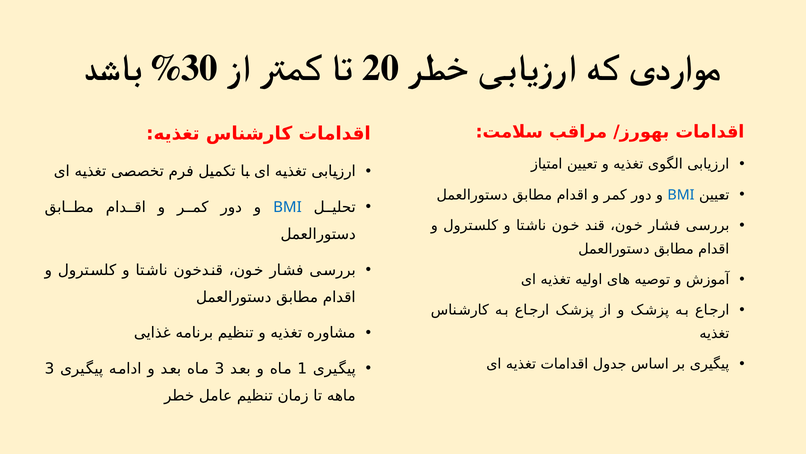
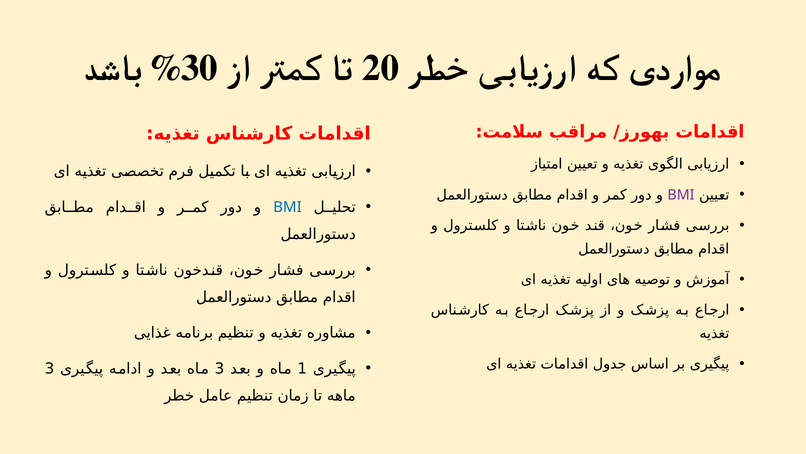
BMI at (681, 195) colour: blue -> purple
